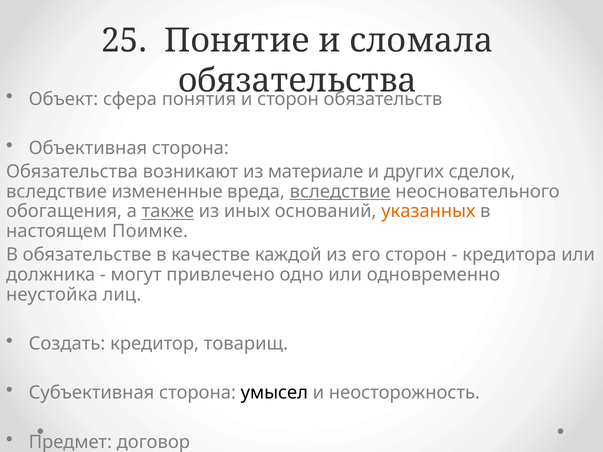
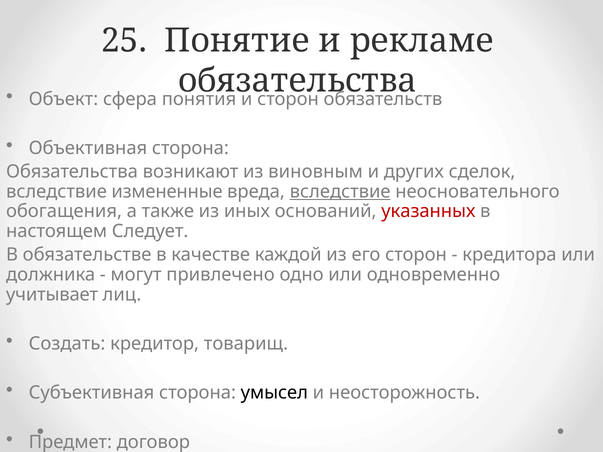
сломала: сломала -> рекламе
материале: материале -> виновным
также underline: present -> none
указанных colour: orange -> red
Поимке: Поимке -> Следует
неустойка: неустойка -> учитывает
